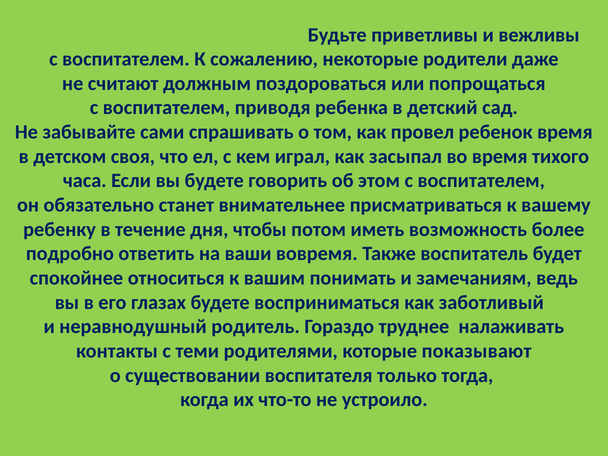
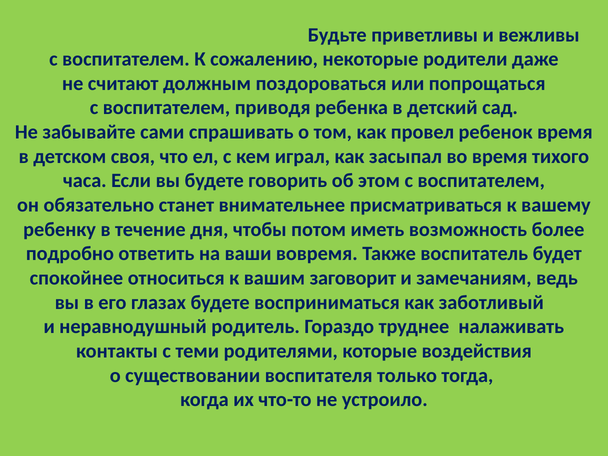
понимать: понимать -> заговорит
показывают: показывают -> воздействия
